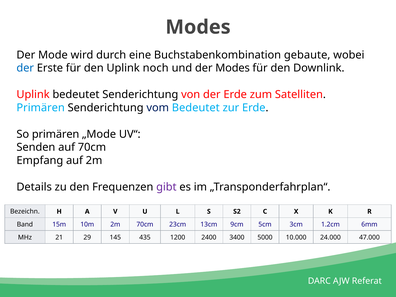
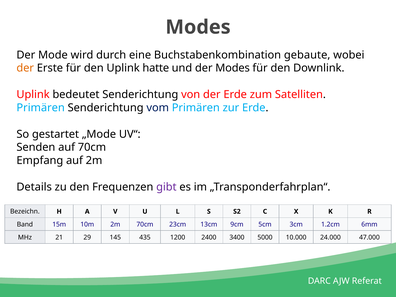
der at (25, 68) colour: blue -> orange
noch: noch -> hatte
vom Bedeutet: Bedeutet -> Primären
So primären: primären -> gestartet
